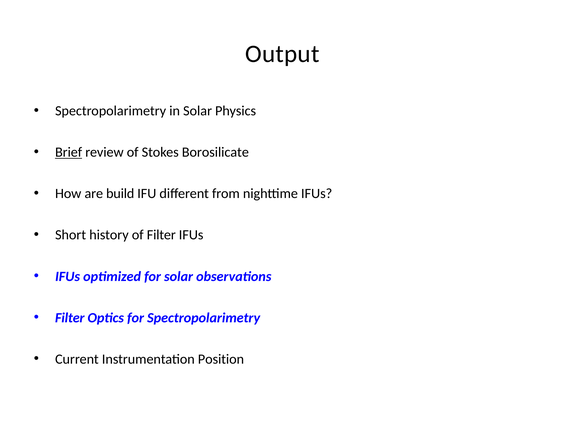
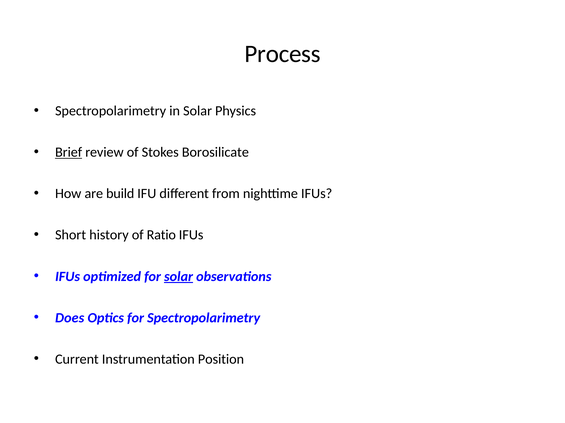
Output: Output -> Process
of Filter: Filter -> Ratio
solar at (179, 277) underline: none -> present
Filter at (70, 318): Filter -> Does
